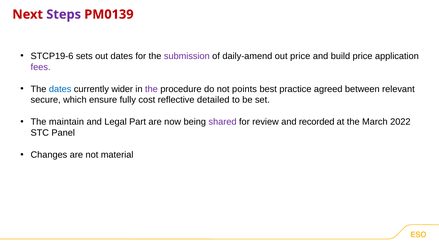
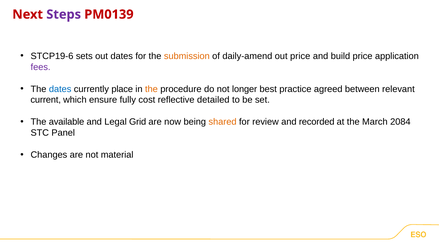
submission colour: purple -> orange
wider: wider -> place
the at (151, 89) colour: purple -> orange
points: points -> longer
secure: secure -> current
maintain: maintain -> available
Part: Part -> Grid
shared colour: purple -> orange
2022: 2022 -> 2084
